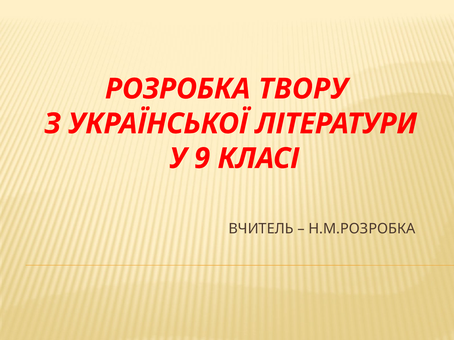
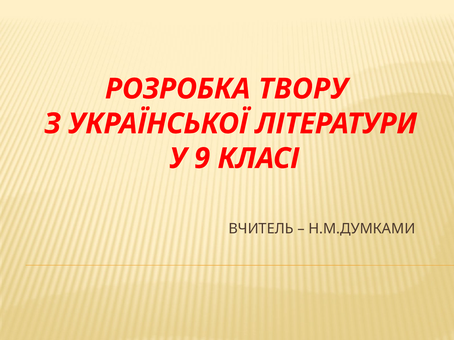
Н.М.РОЗРОБКА: Н.М.РОЗРОБКА -> Н.М.ДУМКАМИ
